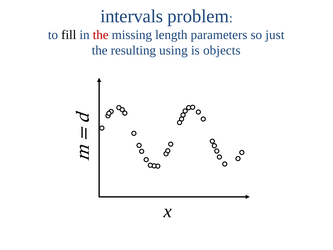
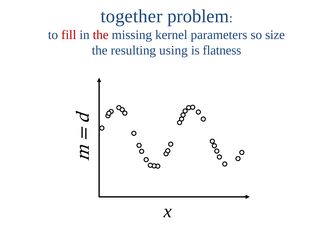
intervals: intervals -> together
fill colour: black -> red
length: length -> kernel
just: just -> size
objects: objects -> flatness
